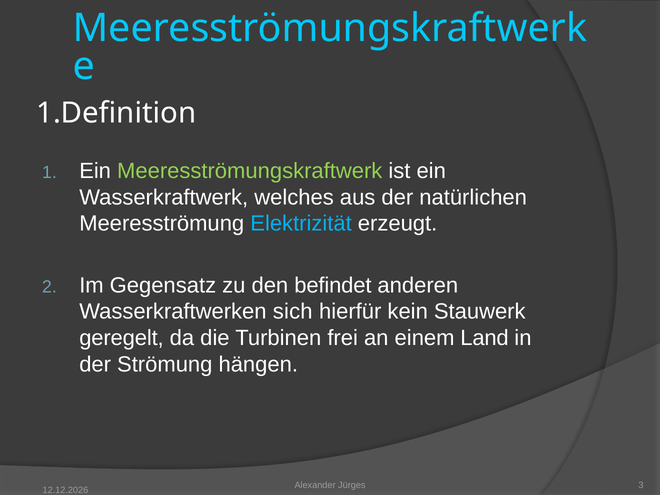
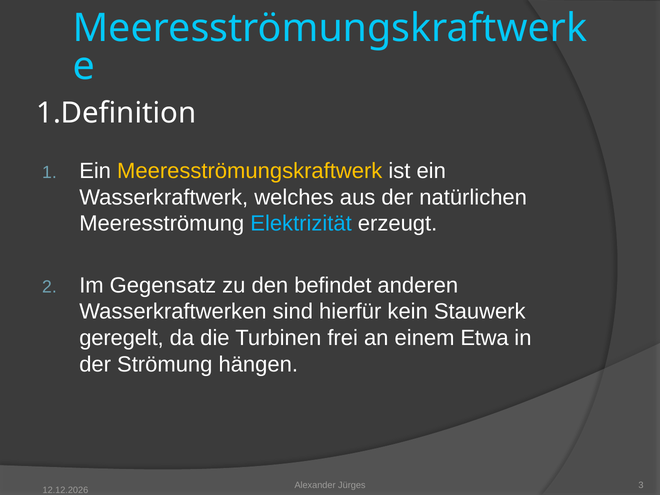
Meeresströmungskraftwerk at (250, 171) colour: light green -> yellow
sich: sich -> sind
Land: Land -> Etwa
